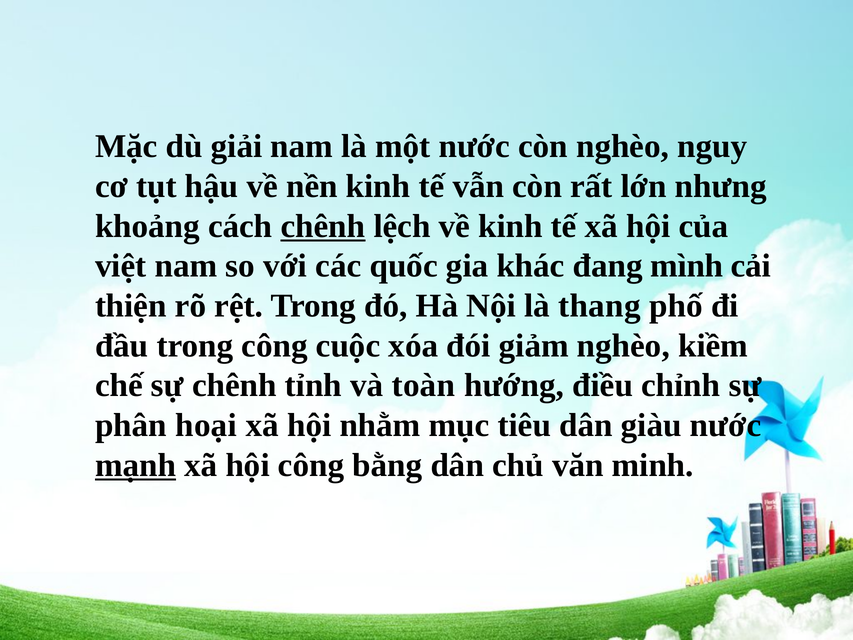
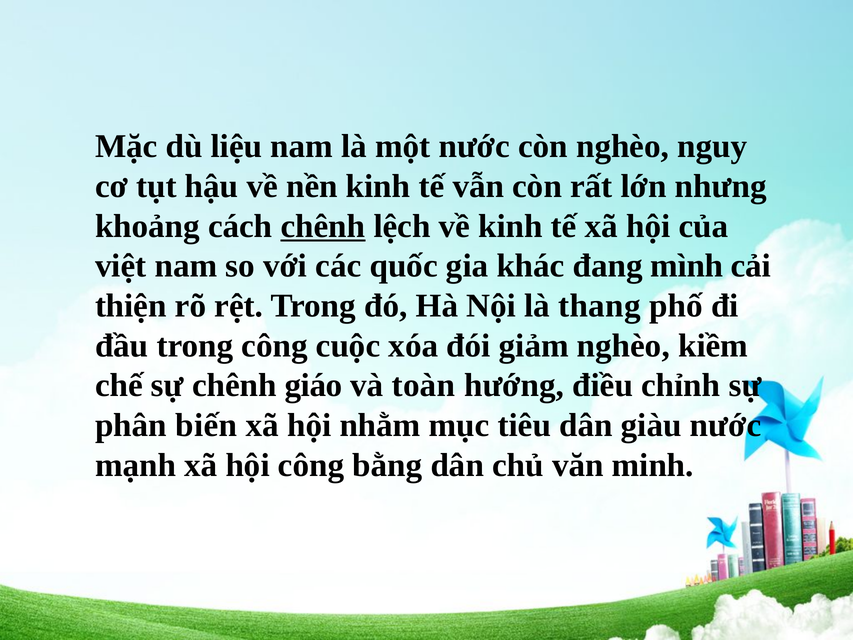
giải: giải -> liệu
tỉnh: tỉnh -> giáo
hoại: hoại -> biến
mạnh underline: present -> none
